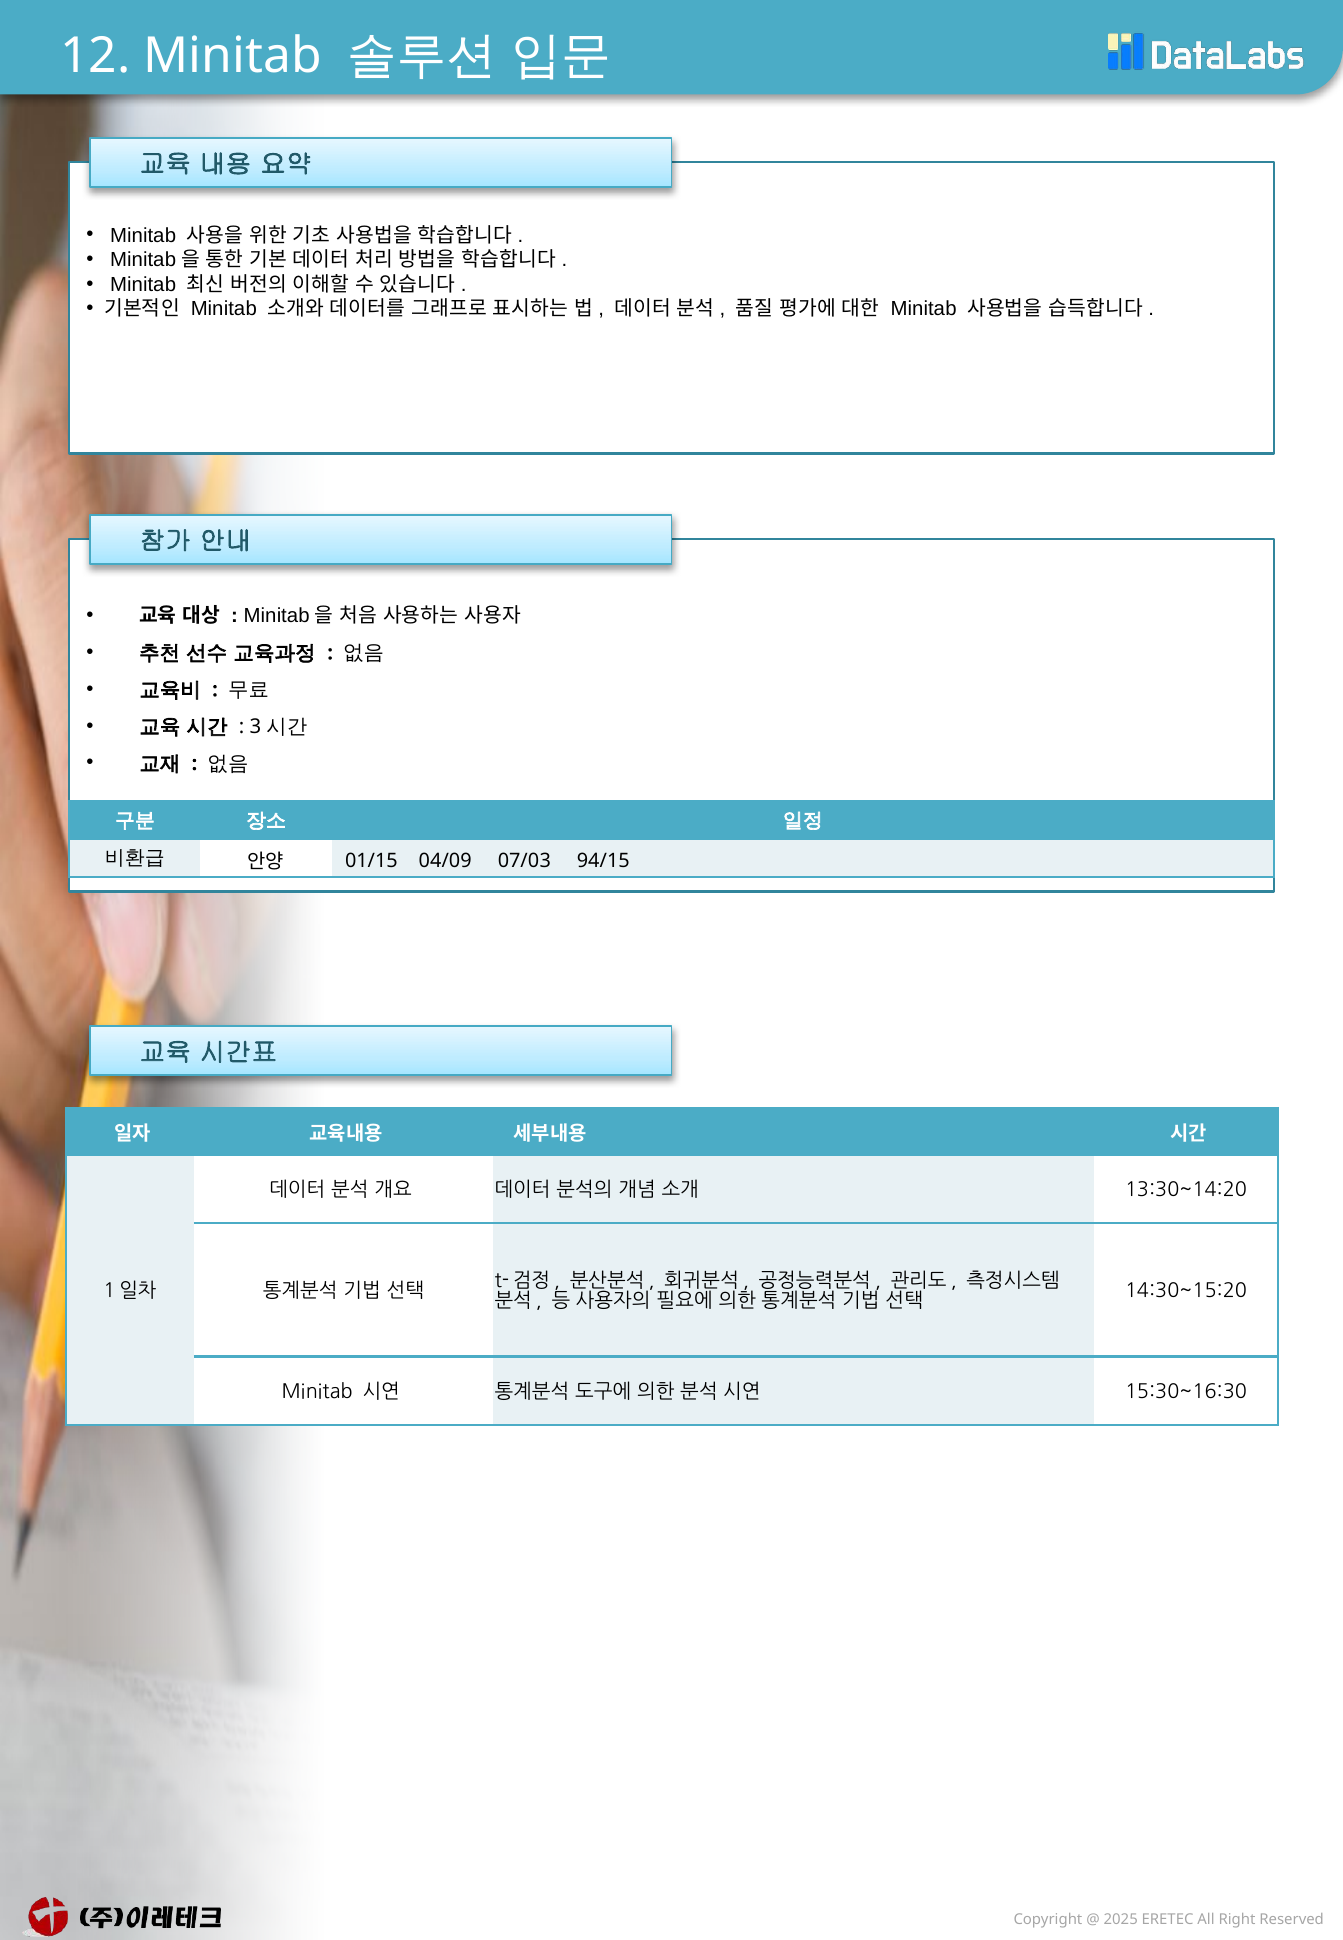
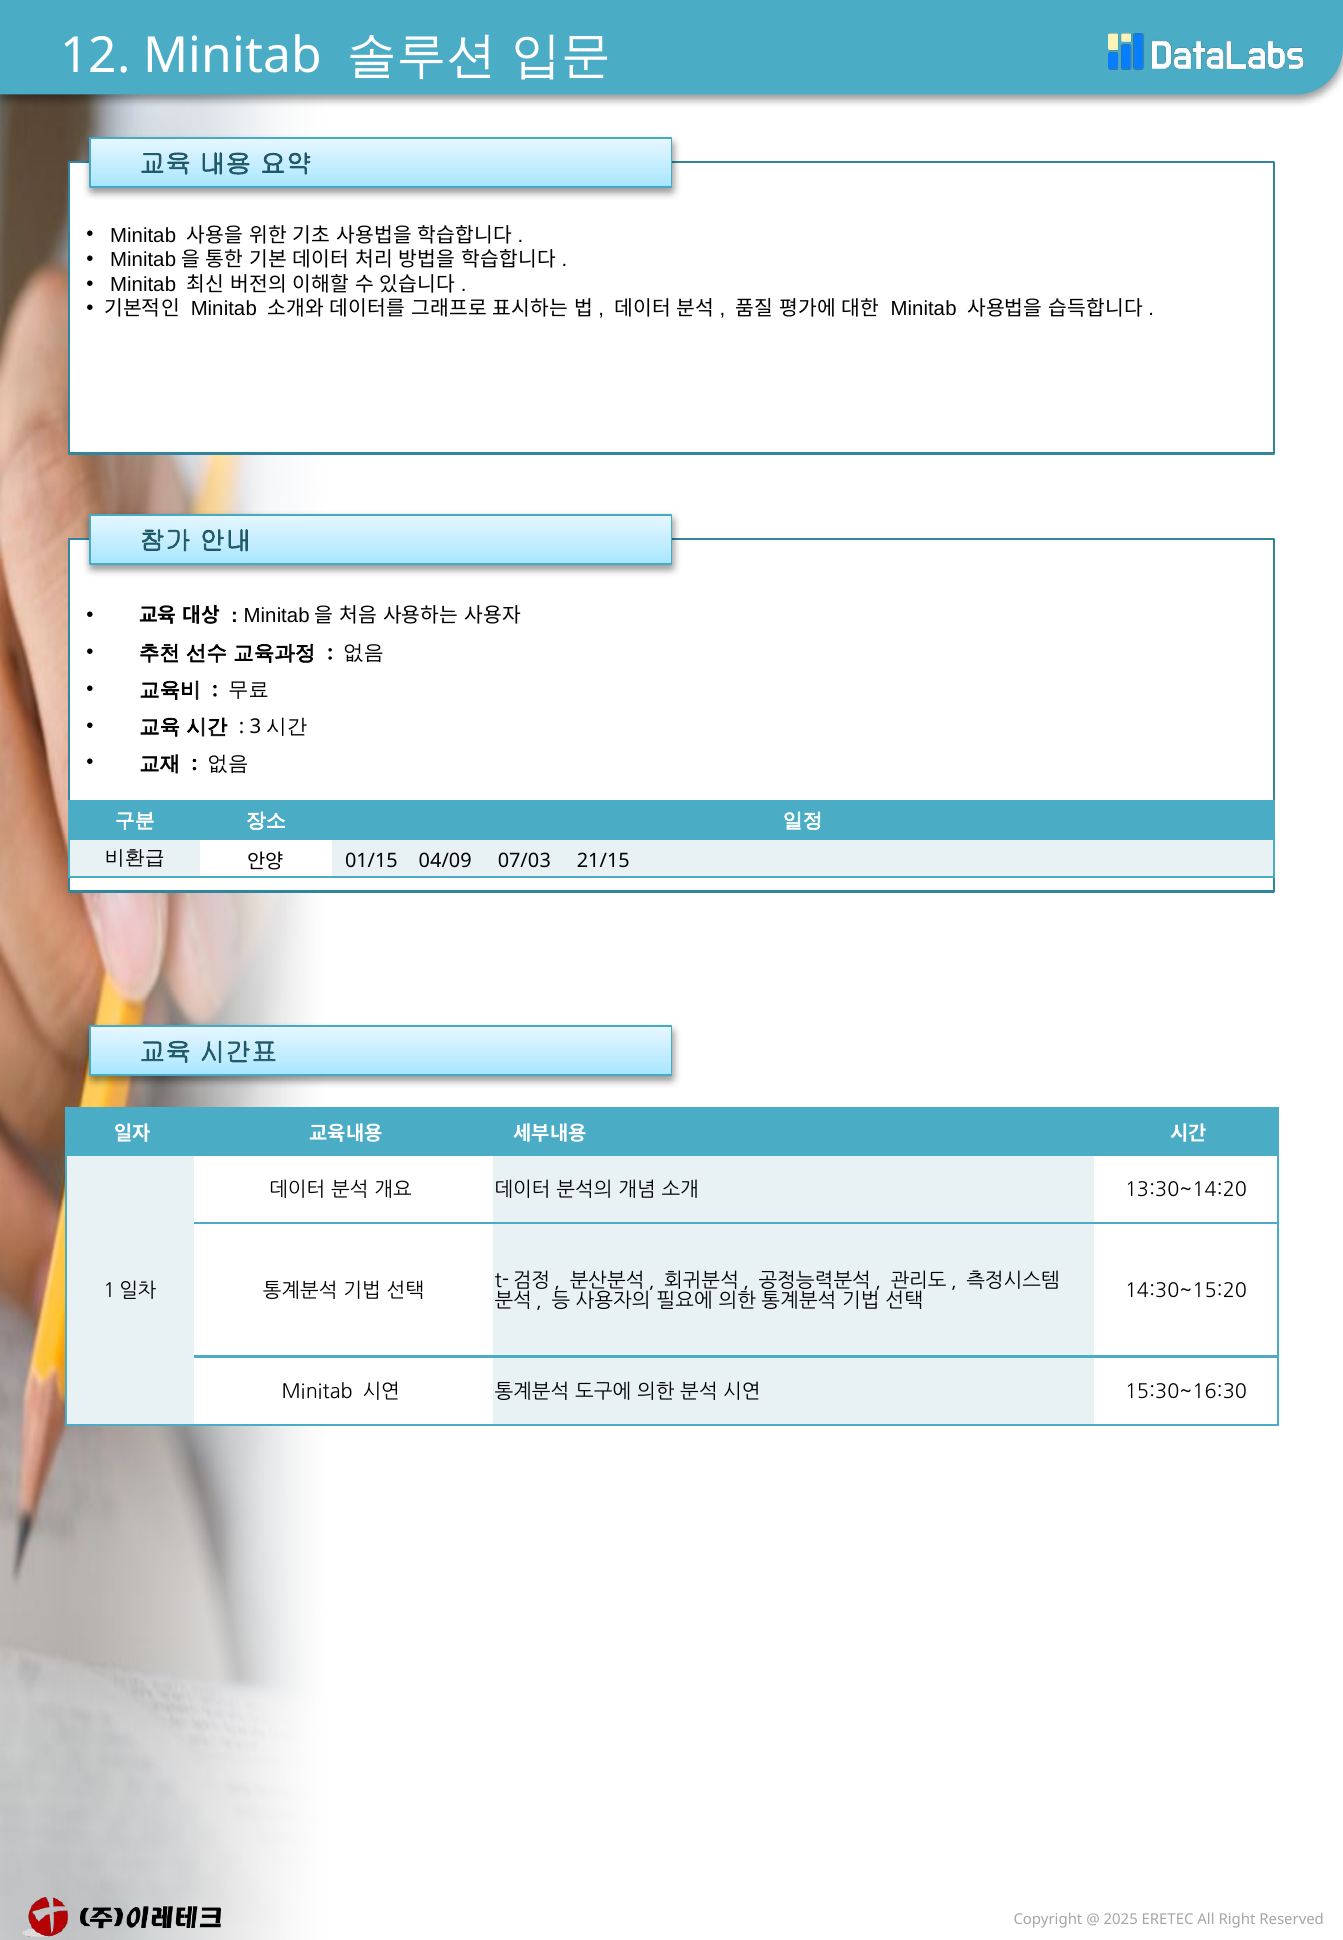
94/15: 94/15 -> 21/15
